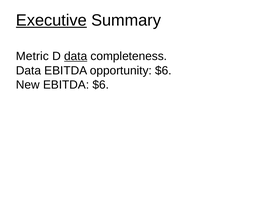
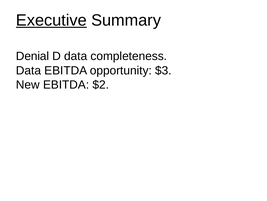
Metric: Metric -> Denial
data at (76, 56) underline: present -> none
opportunity $6: $6 -> $3
EBITDA $6: $6 -> $2
